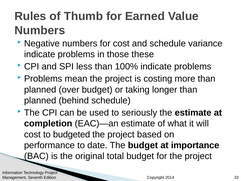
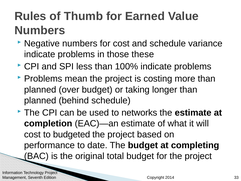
seriously: seriously -> networks
importance: importance -> completing
